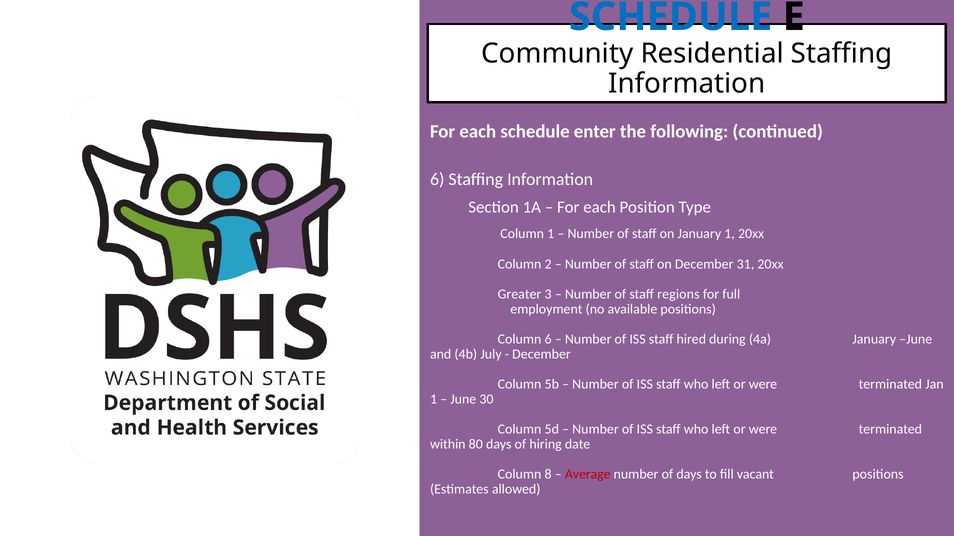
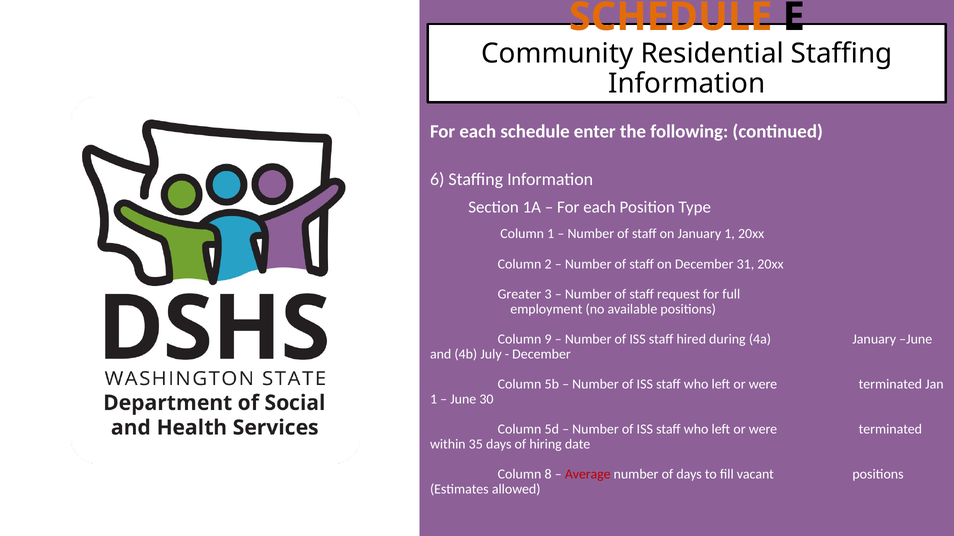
SCHEDULE at (671, 17) colour: blue -> orange
regions: regions -> request
Column 6: 6 -> 9
80: 80 -> 35
